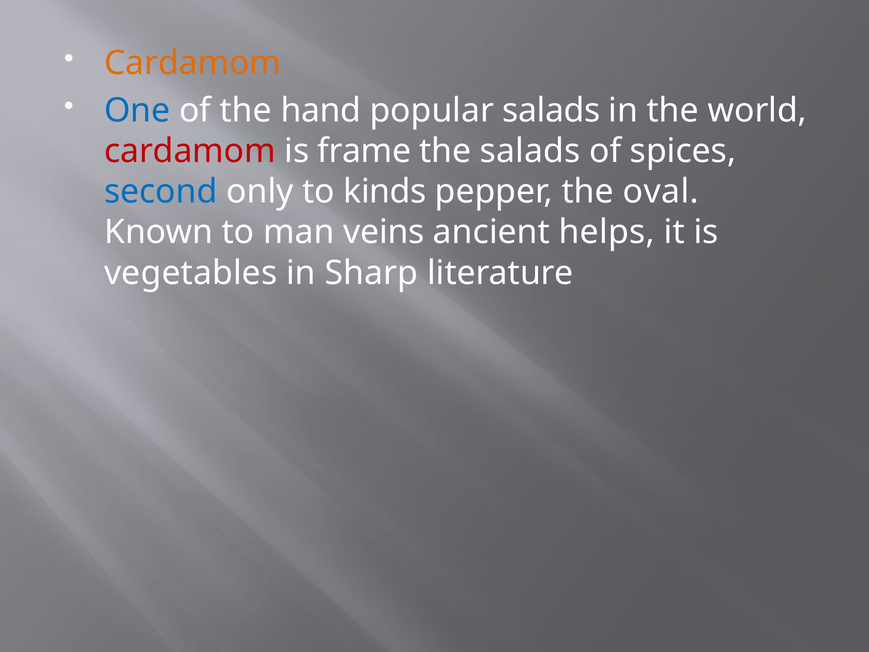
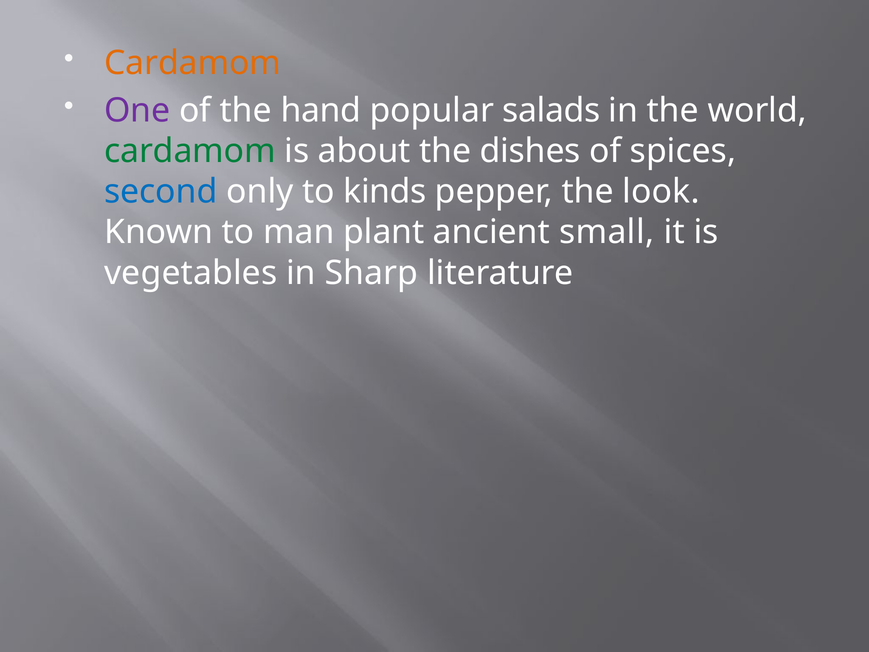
One colour: blue -> purple
cardamom at (190, 151) colour: red -> green
frame: frame -> about
the salads: salads -> dishes
oval: oval -> look
veins: veins -> plant
helps: helps -> small
